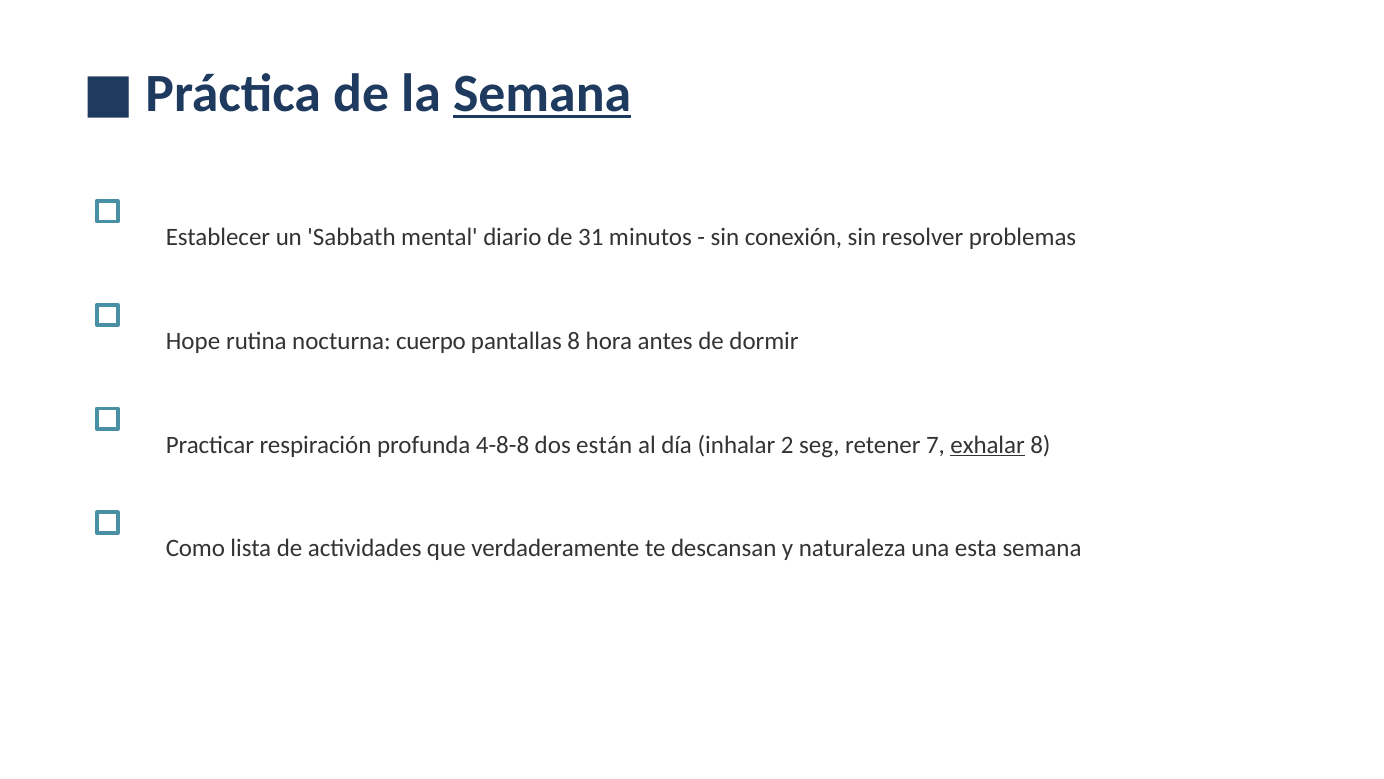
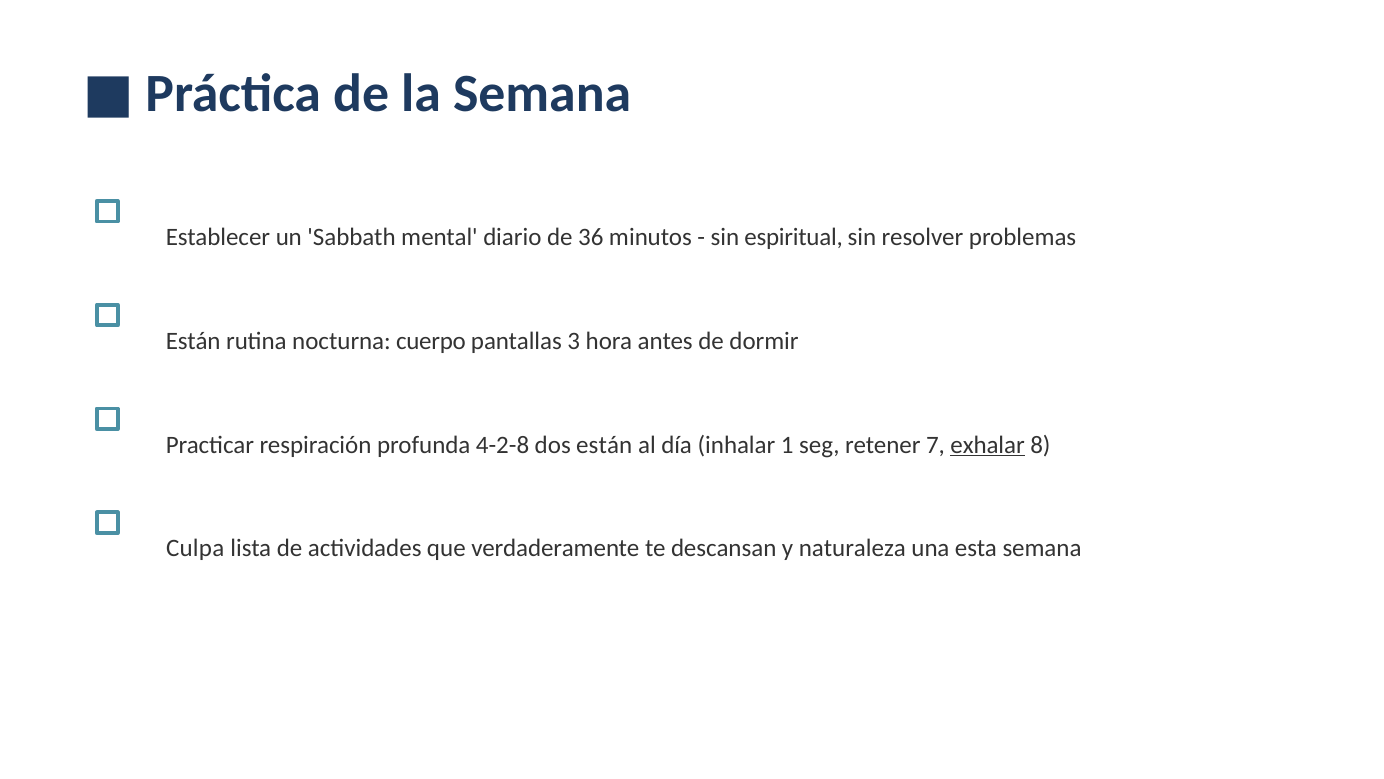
Semana at (542, 94) underline: present -> none
31: 31 -> 36
conexión: conexión -> espiritual
Hope at (193, 341): Hope -> Están
pantallas 8: 8 -> 3
4-8-8: 4-8-8 -> 4-2-8
2: 2 -> 1
Como: Como -> Culpa
